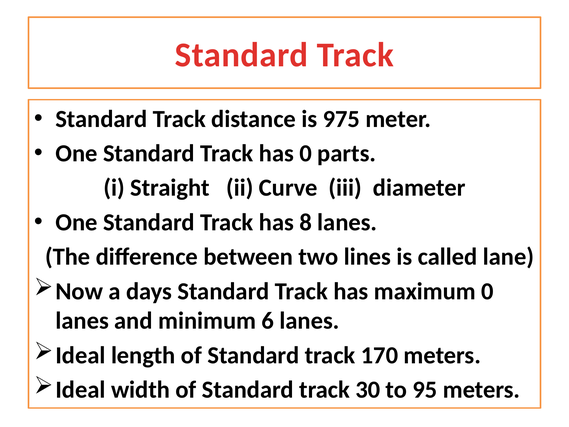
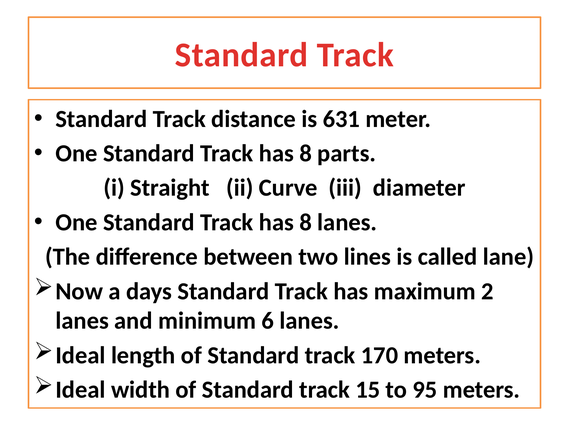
975: 975 -> 631
0 at (306, 153): 0 -> 8
maximum 0: 0 -> 2
30: 30 -> 15
